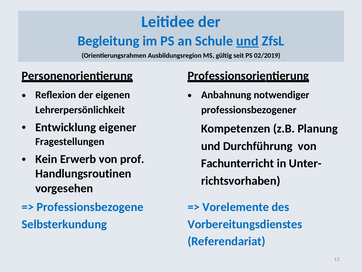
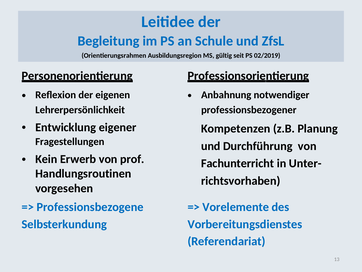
und at (247, 41) underline: present -> none
